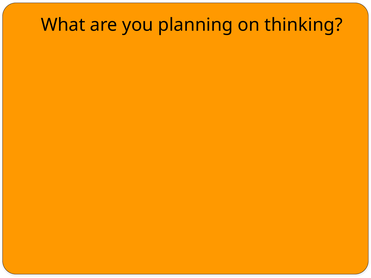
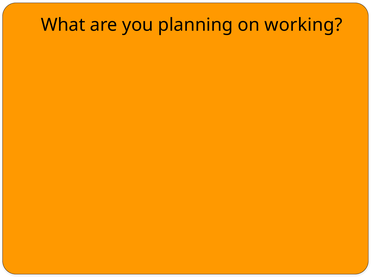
thinking: thinking -> working
